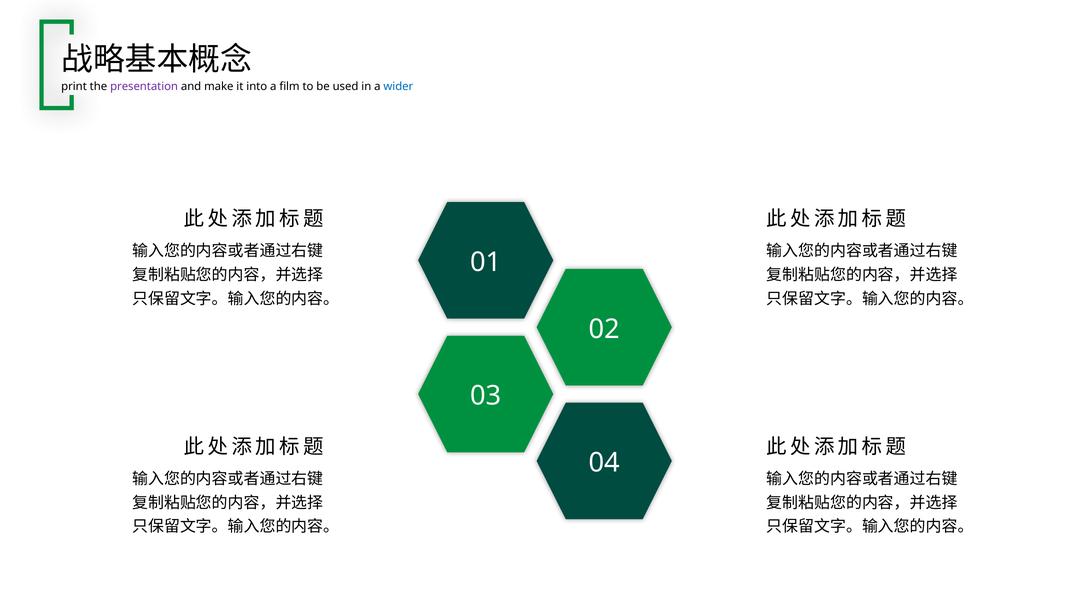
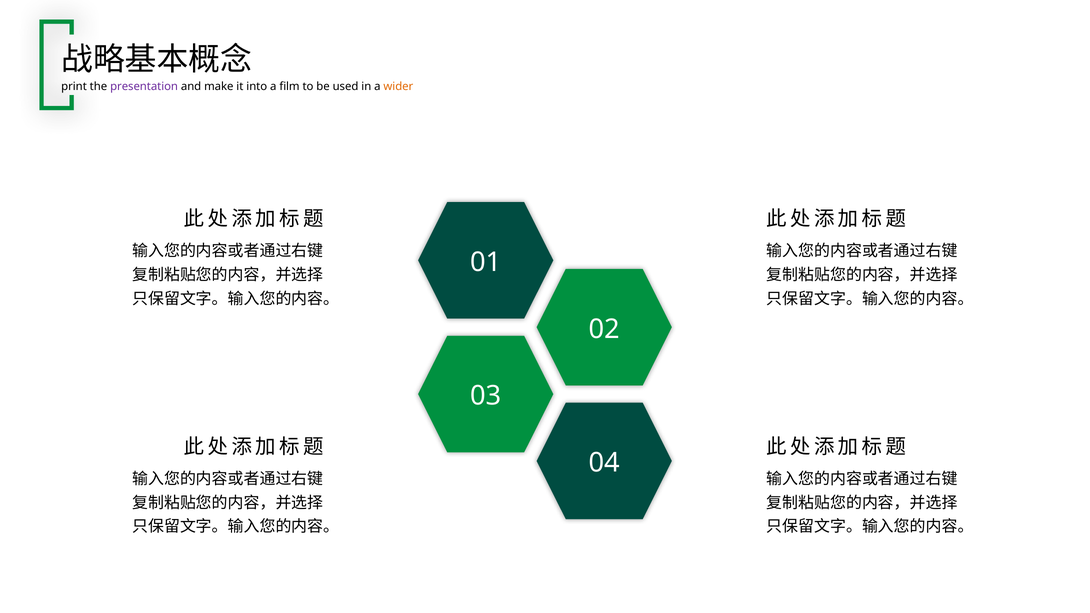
wider colour: blue -> orange
